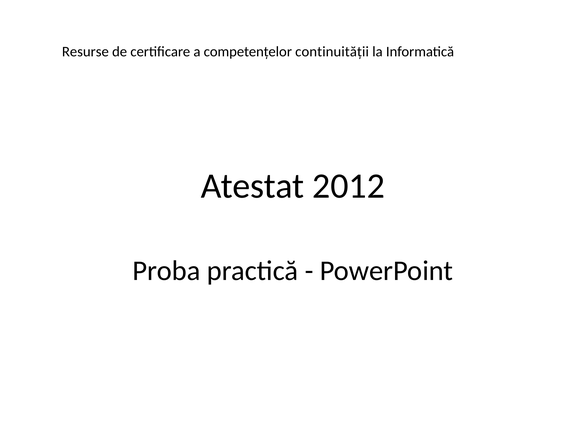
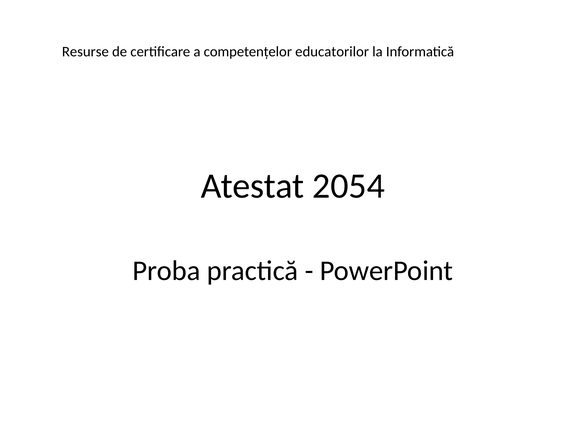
continuității: continuității -> educatorilor
2012: 2012 -> 2054
